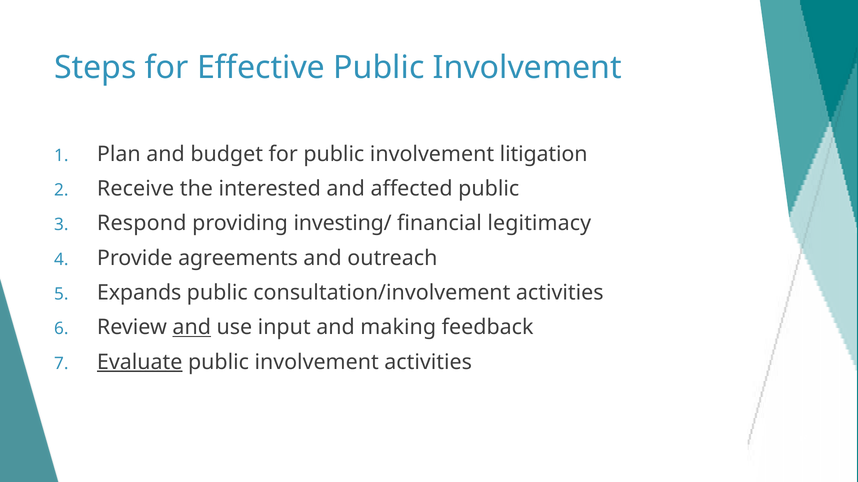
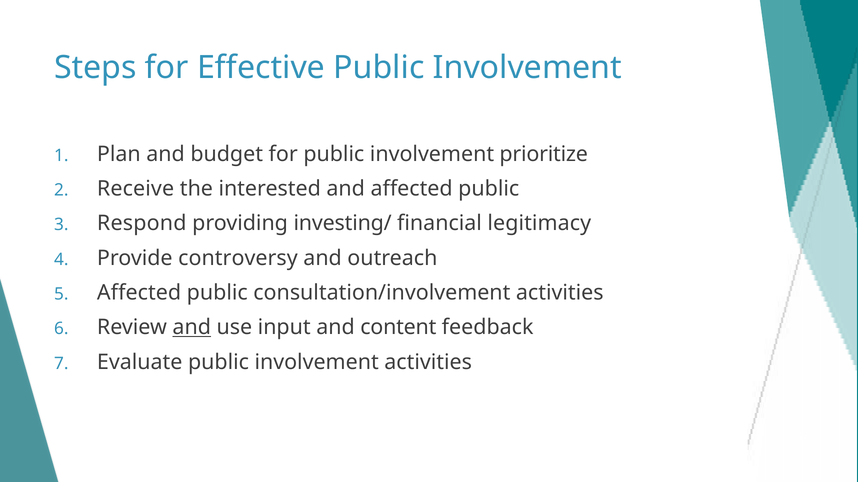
litigation: litigation -> prioritize
agreements: agreements -> controversy
Expands at (139, 293): Expands -> Affected
making: making -> content
Evaluate underline: present -> none
